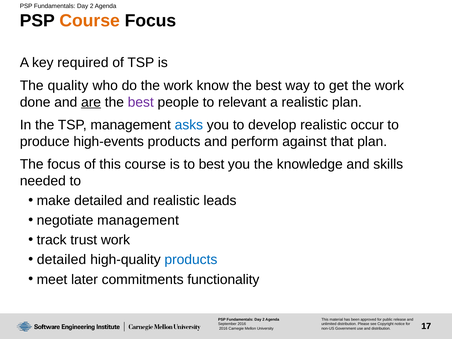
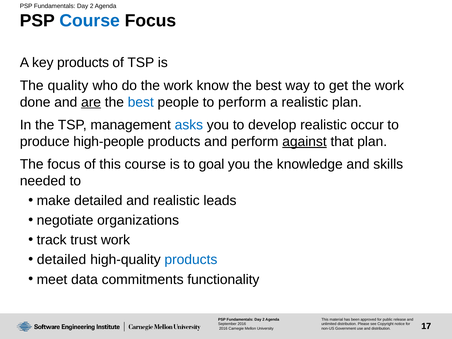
Course at (90, 21) colour: orange -> blue
key required: required -> products
best at (141, 102) colour: purple -> blue
to relevant: relevant -> perform
high-events: high-events -> high-people
against underline: none -> present
to best: best -> goal
negotiate management: management -> organizations
later: later -> data
